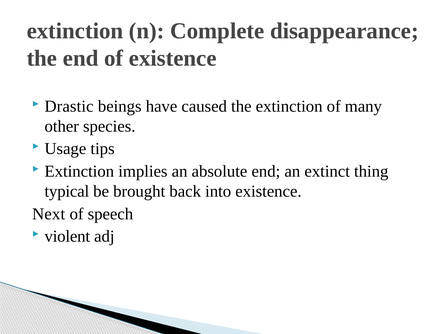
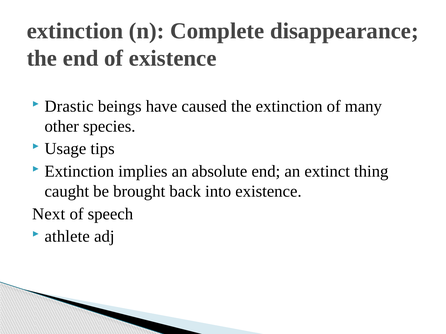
typical: typical -> caught
violent: violent -> athlete
